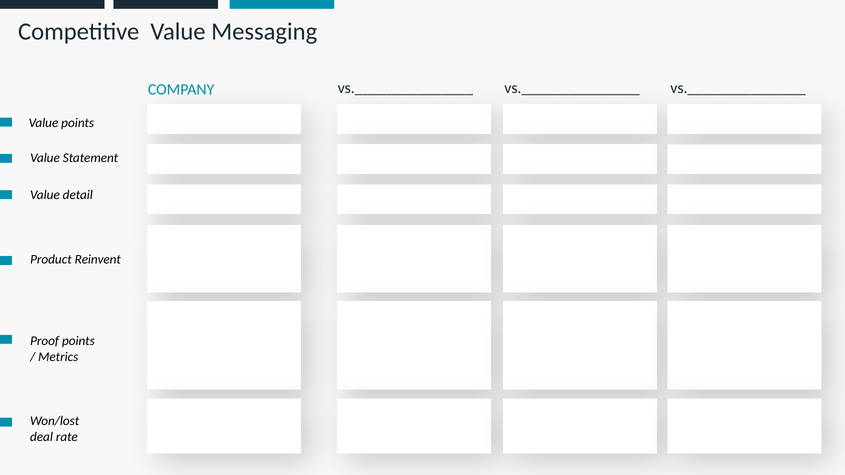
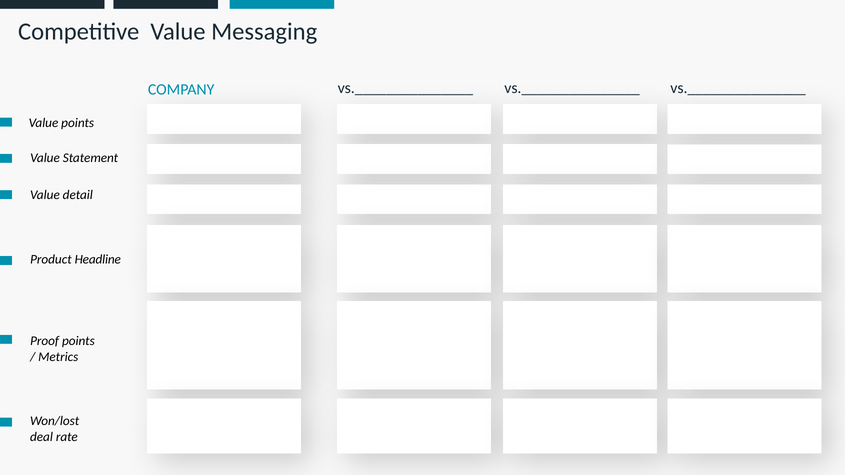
Reinvent: Reinvent -> Headline
